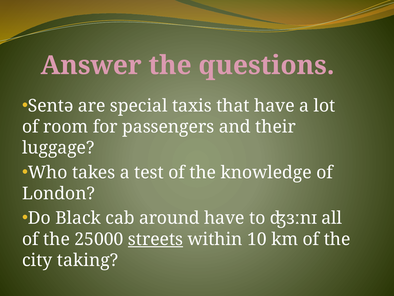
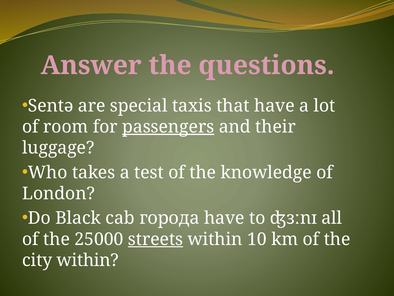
passengers underline: none -> present
around: around -> города
city taking: taking -> within
